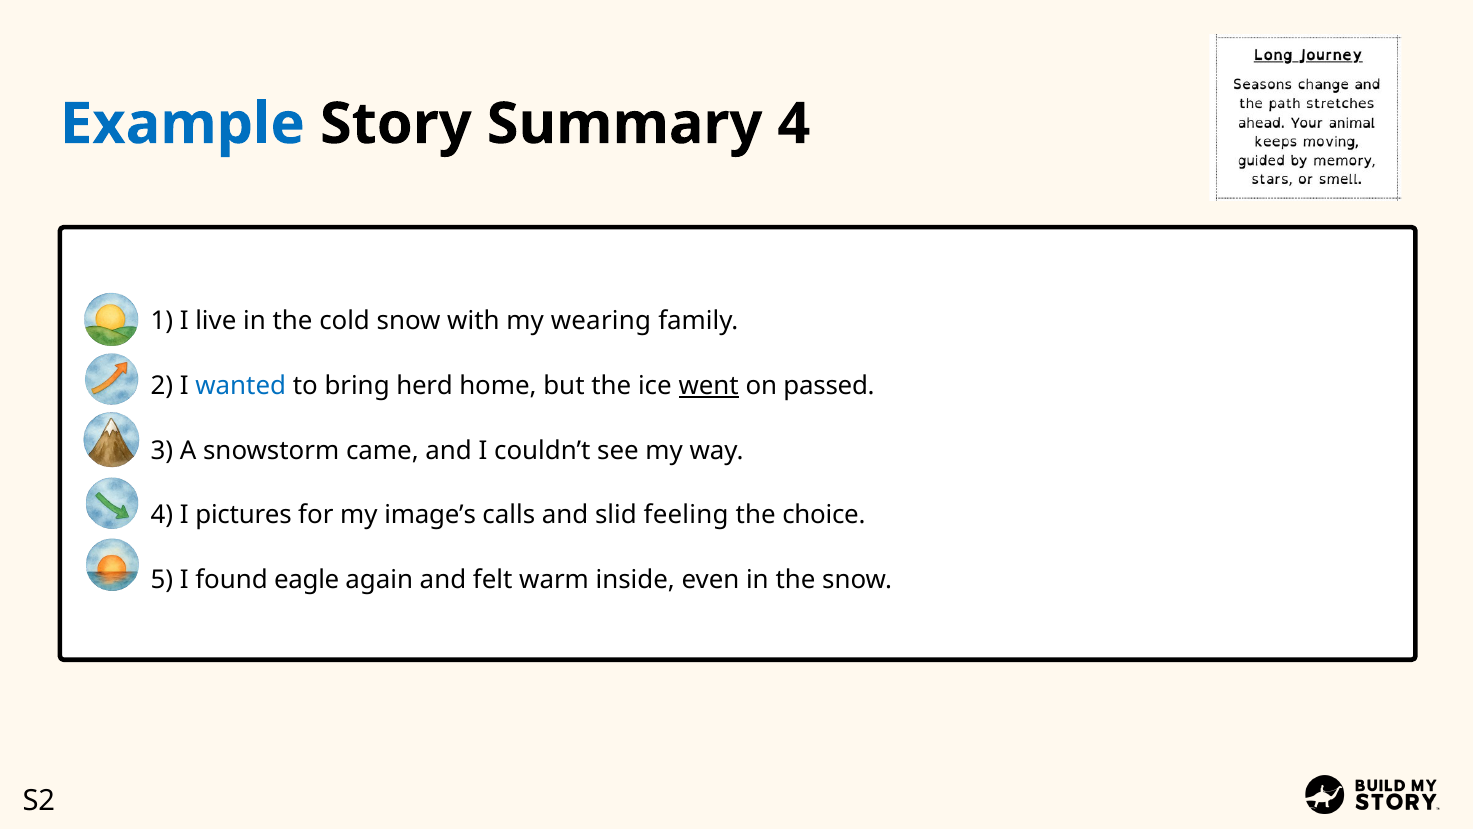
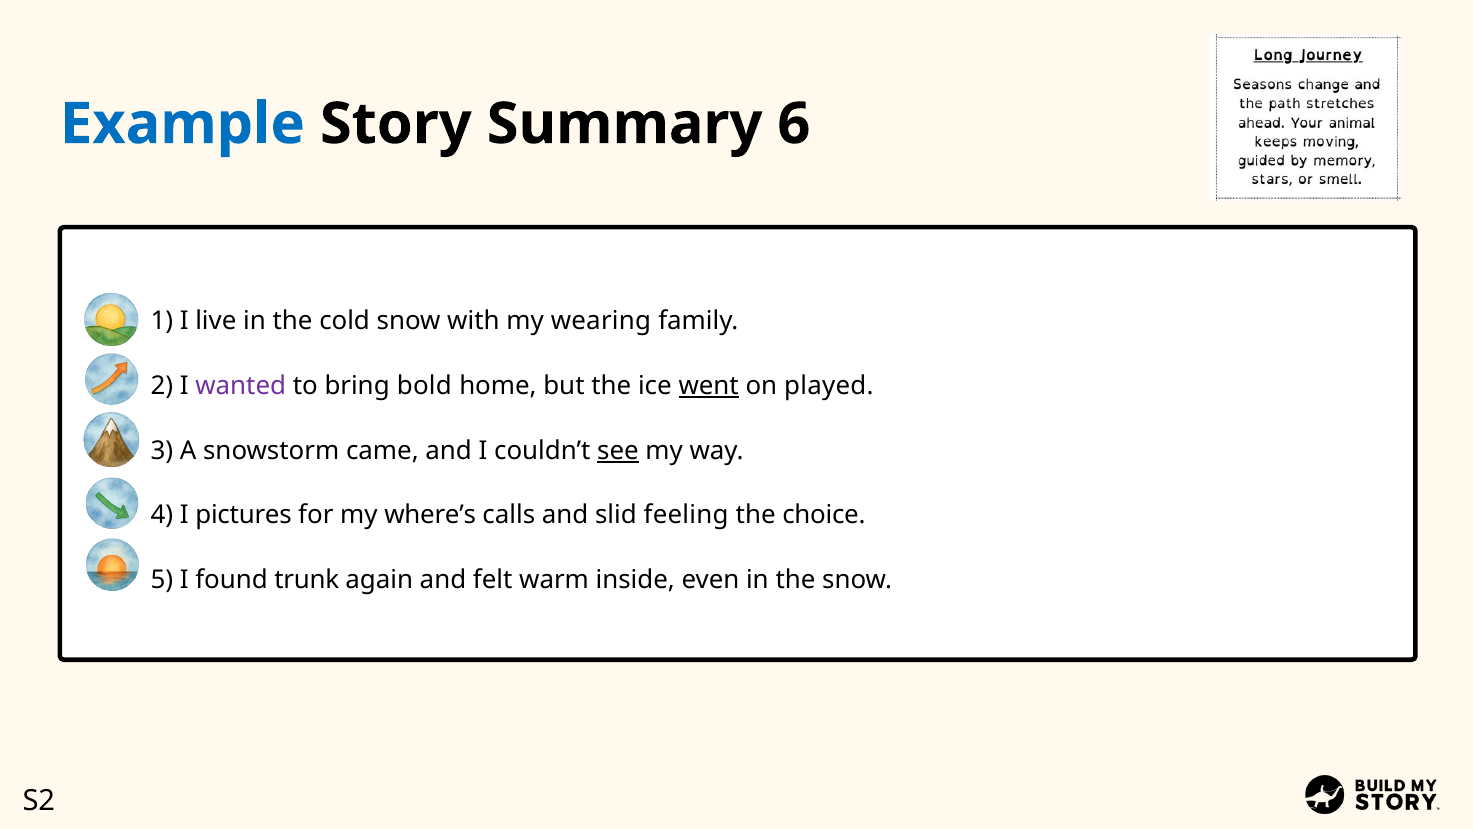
Summary 4: 4 -> 6
wanted colour: blue -> purple
herd: herd -> bold
passed: passed -> played
see underline: none -> present
image’s: image’s -> where’s
eagle: eagle -> trunk
